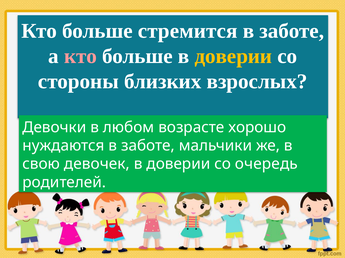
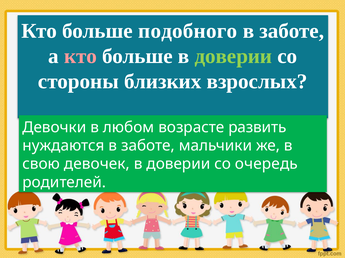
стремится: стремится -> подобного
доверии at (233, 56) colour: yellow -> light green
хорошо: хорошо -> развить
